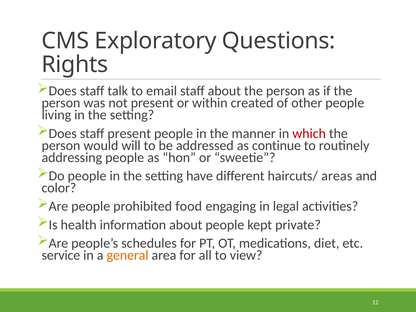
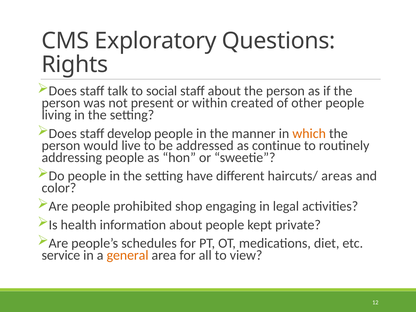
email: email -> social
staff present: present -> develop
which colour: red -> orange
will: will -> live
food: food -> shop
